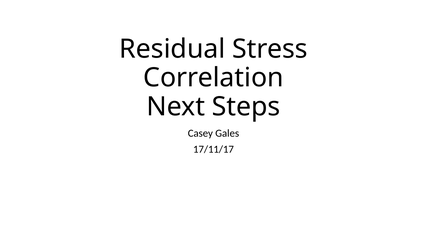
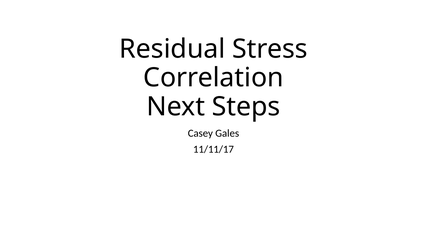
17/11/17: 17/11/17 -> 11/11/17
